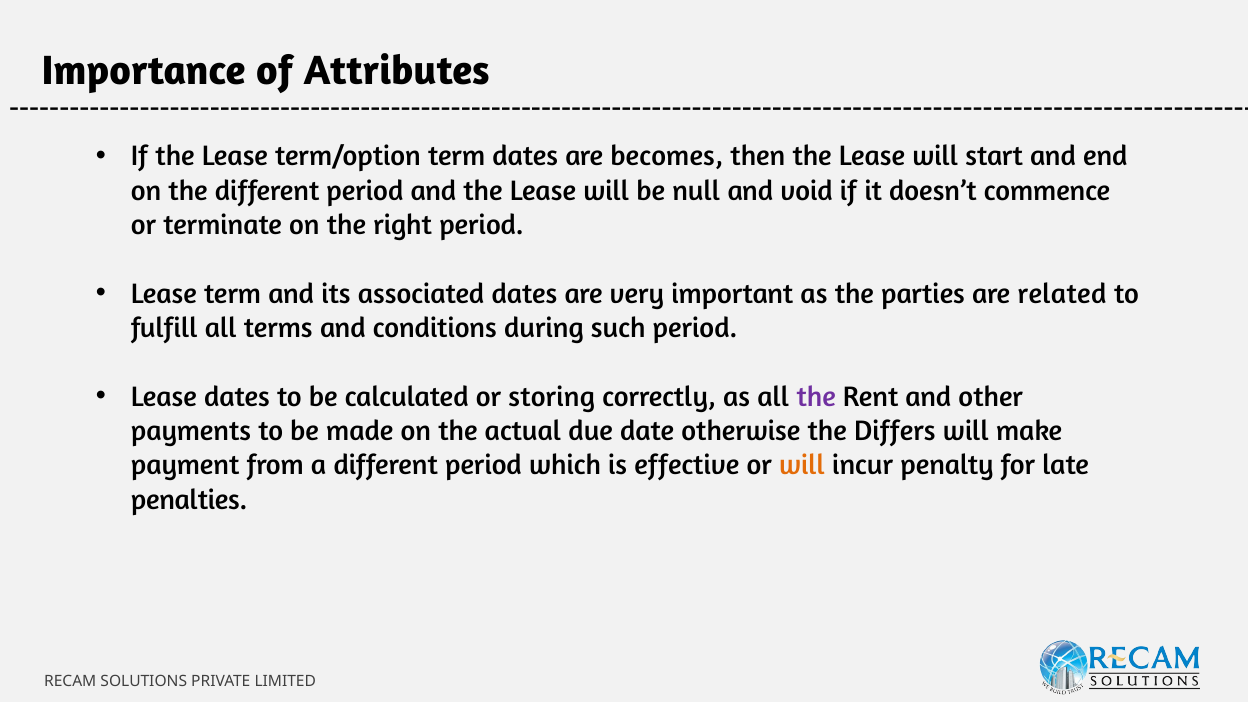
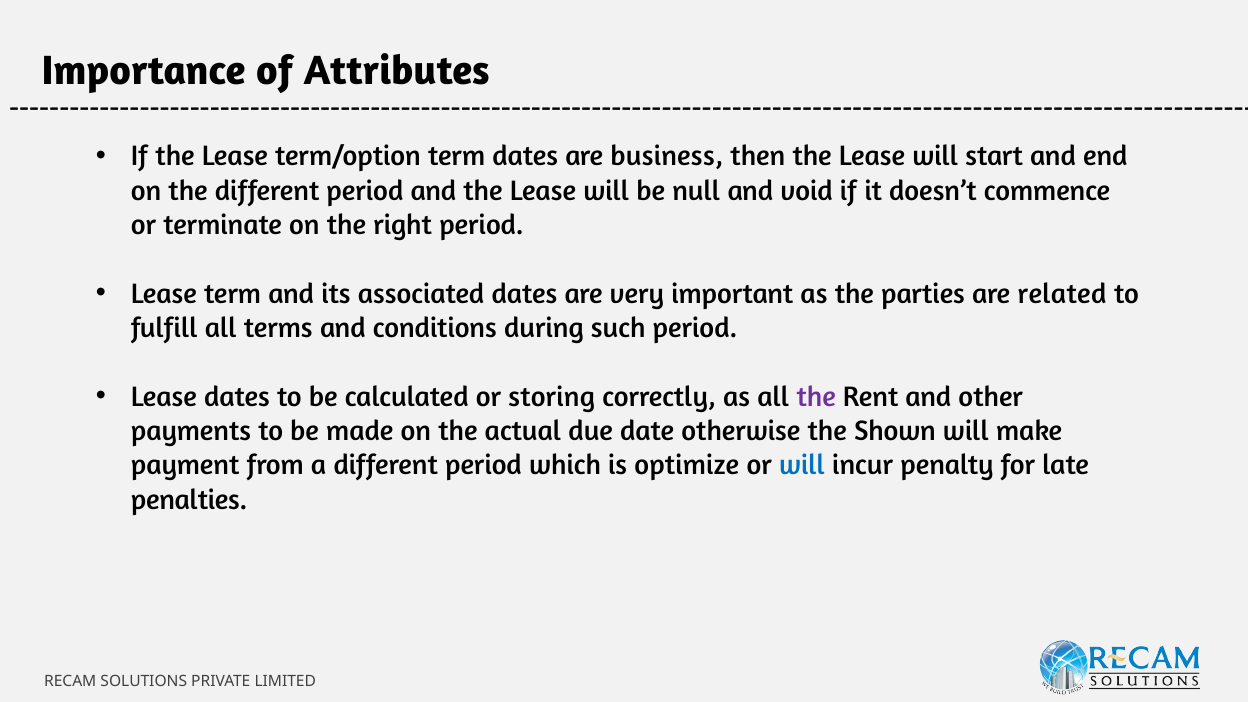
becomes: becomes -> business
Differs: Differs -> Shown
effective: effective -> optimize
will at (802, 465) colour: orange -> blue
